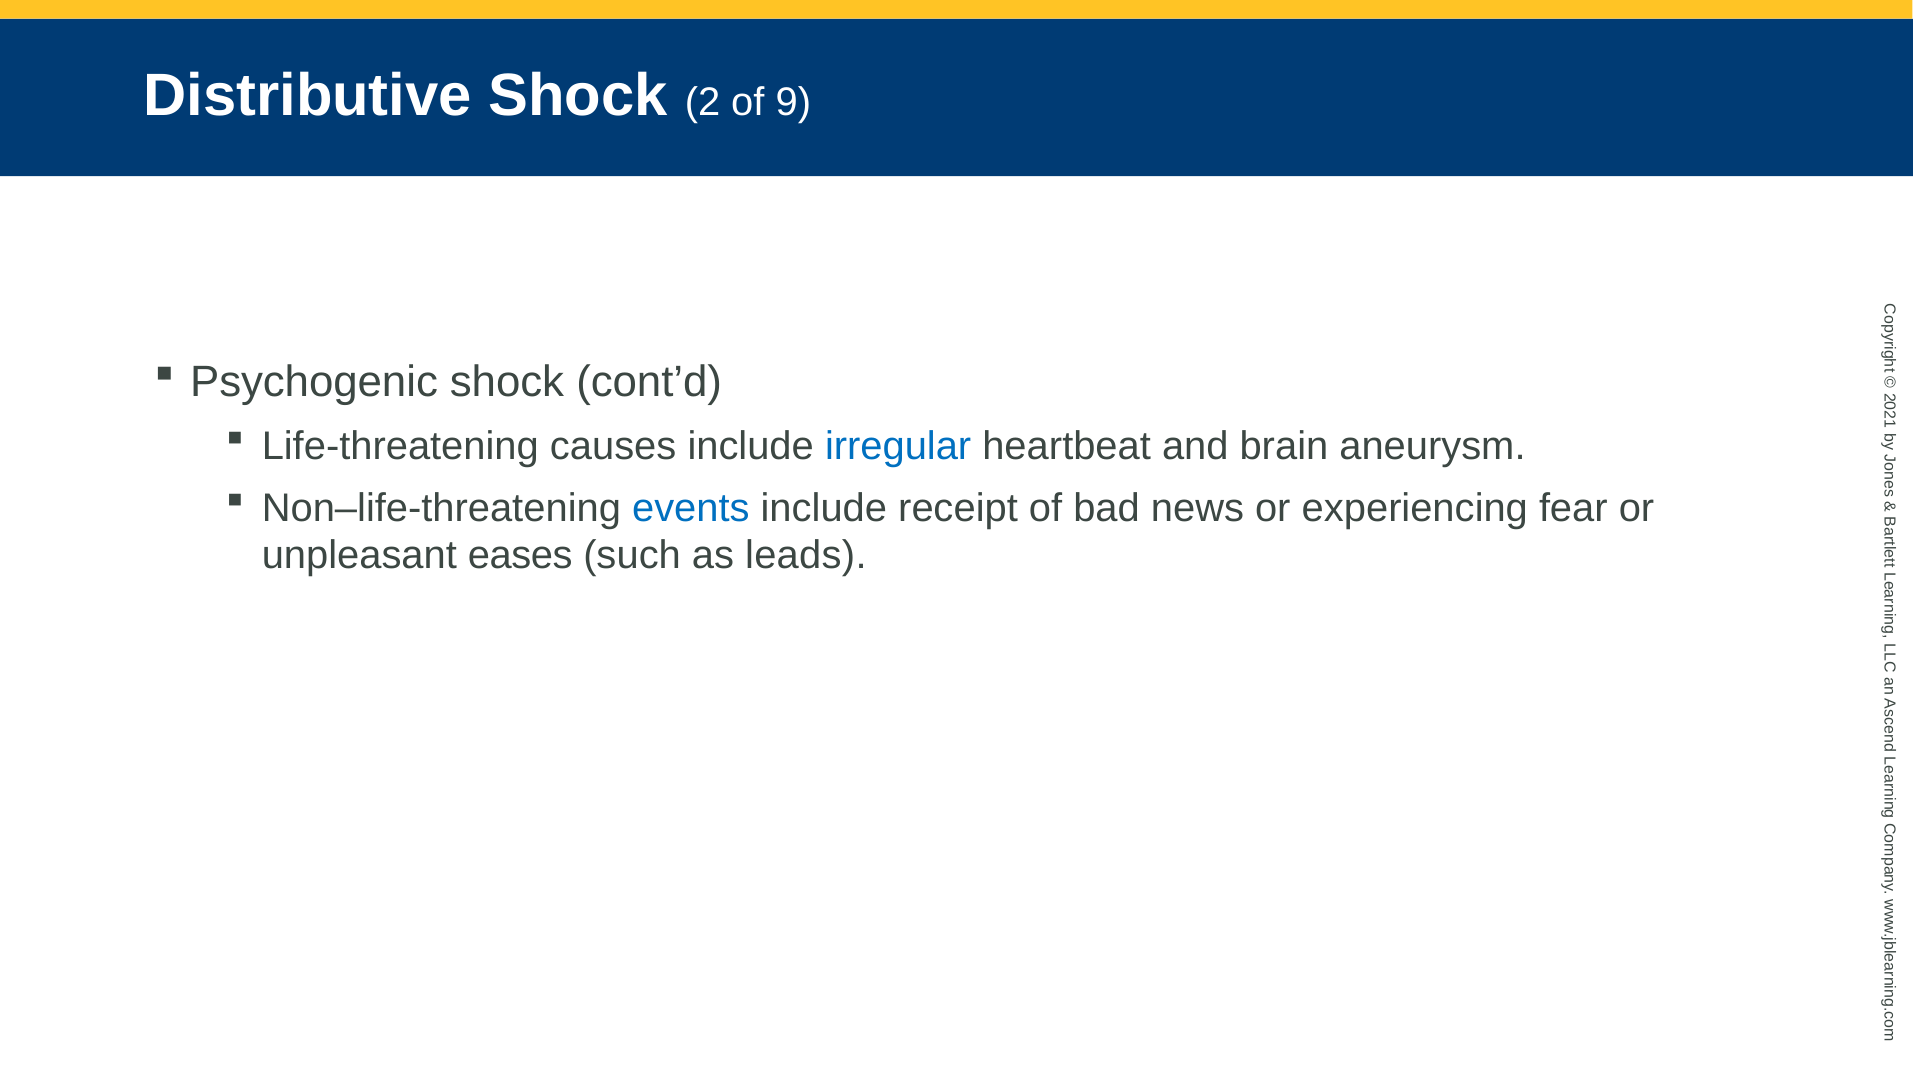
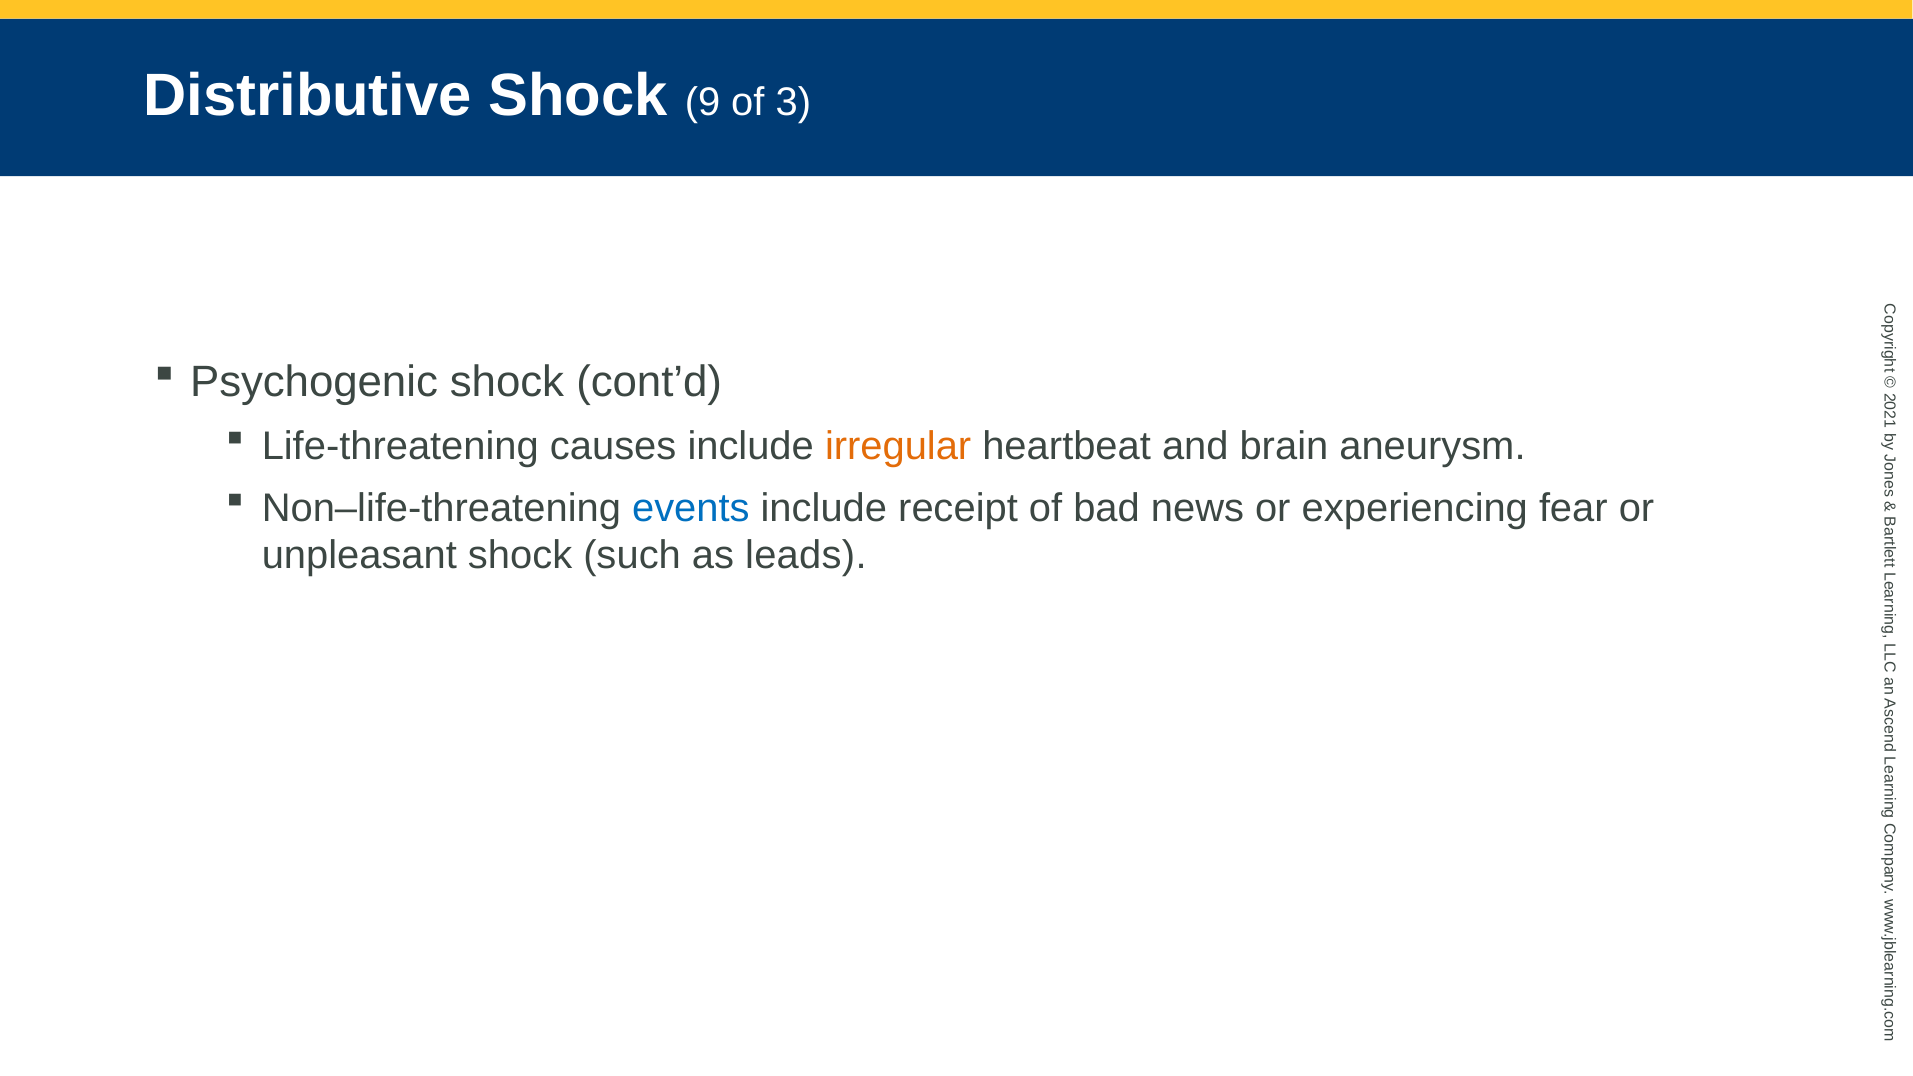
Shock 2: 2 -> 9
9: 9 -> 3
irregular colour: blue -> orange
unpleasant eases: eases -> shock
